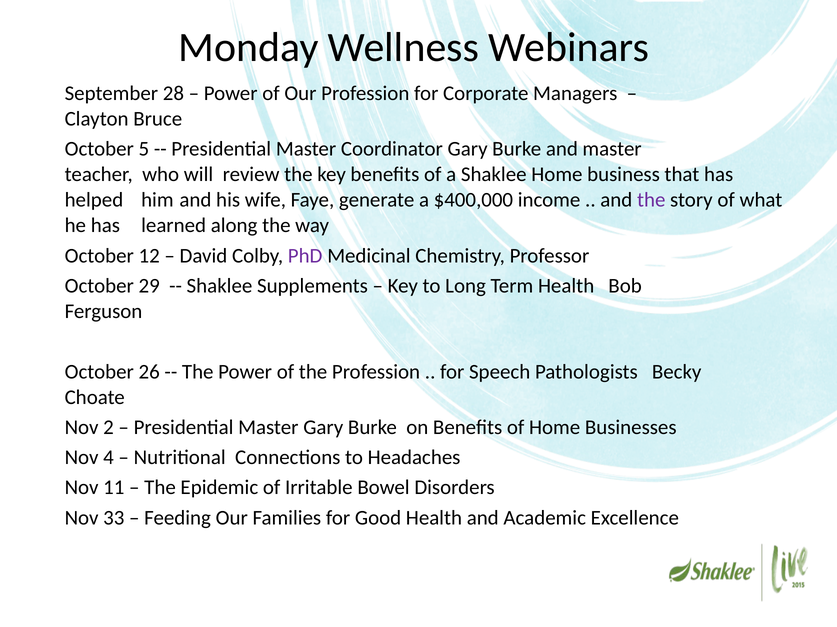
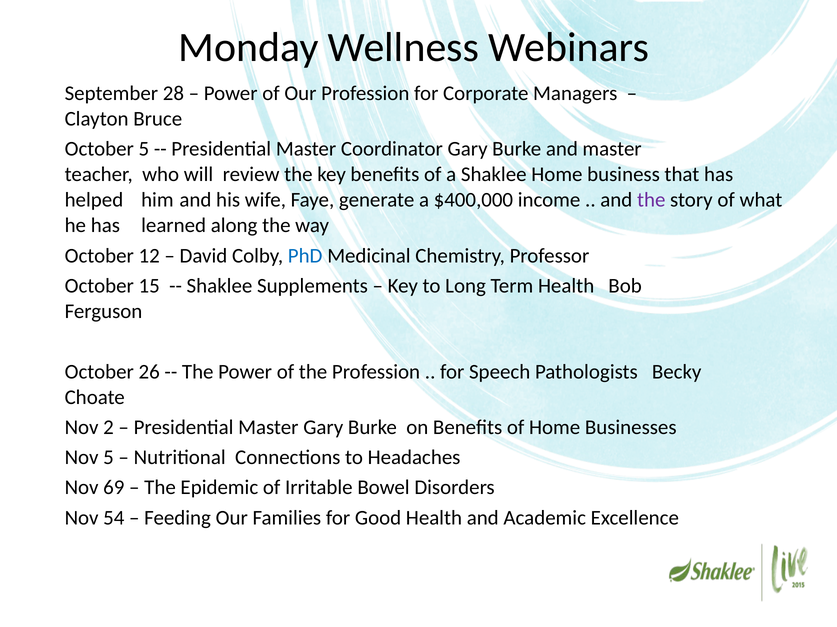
PhD colour: purple -> blue
29: 29 -> 15
Nov 4: 4 -> 5
11: 11 -> 69
33: 33 -> 54
